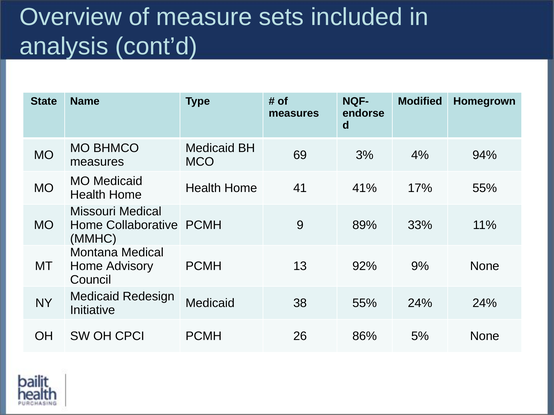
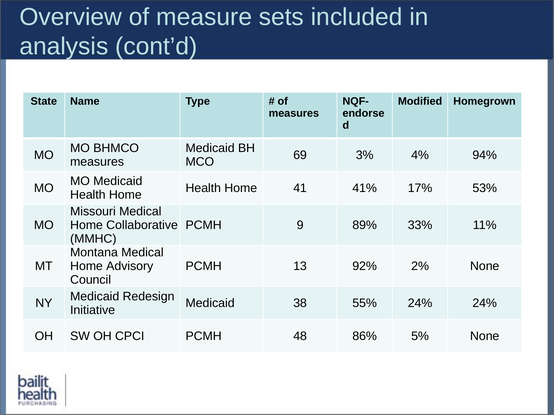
17% 55%: 55% -> 53%
9%: 9% -> 2%
26: 26 -> 48
